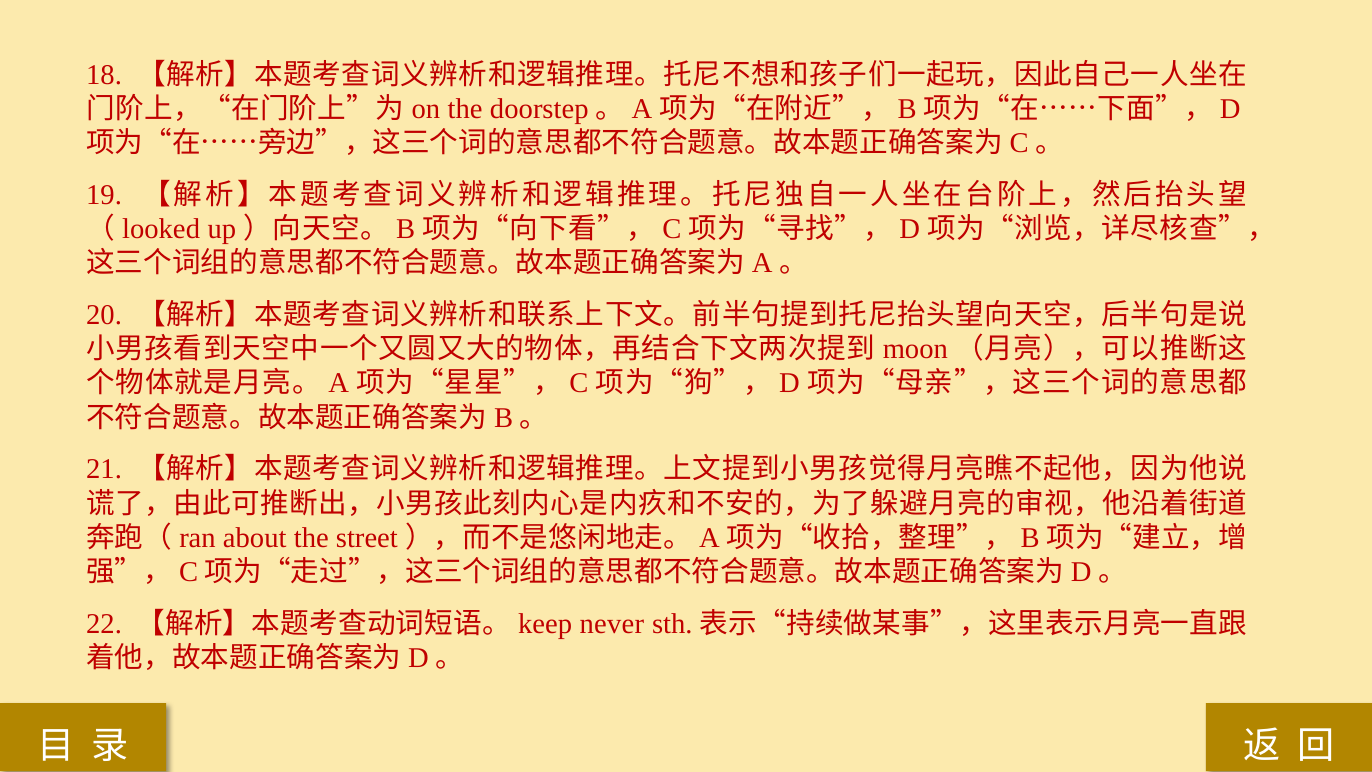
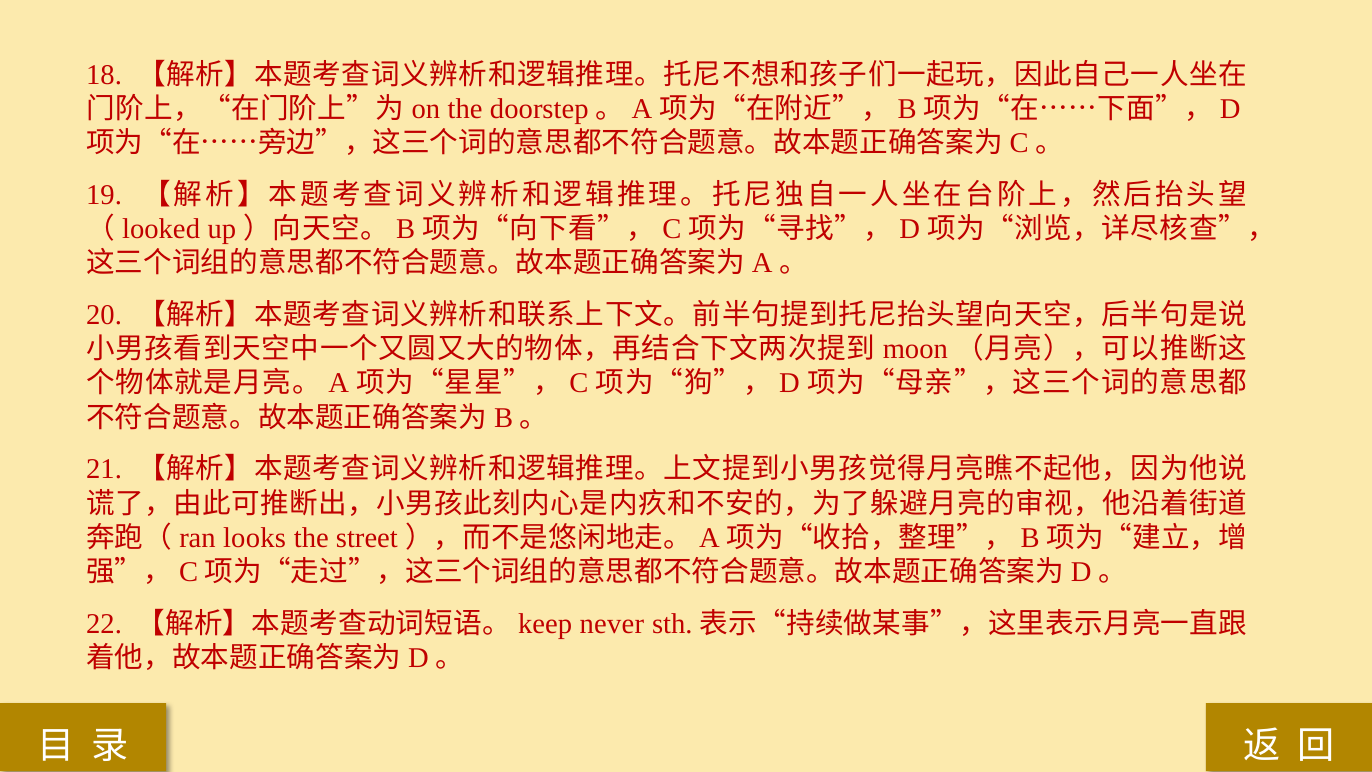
about: about -> looks
